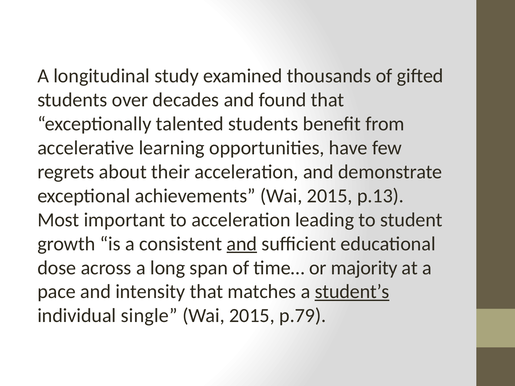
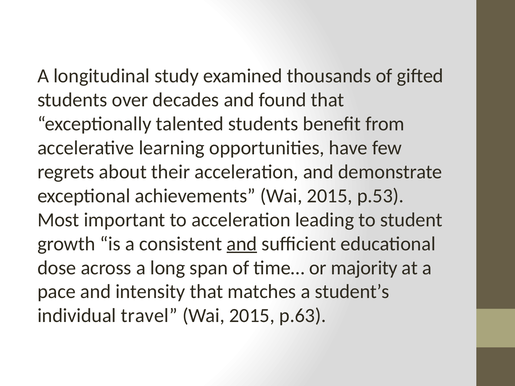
p.13: p.13 -> p.53
student’s underline: present -> none
single: single -> travel
p.79: p.79 -> p.63
